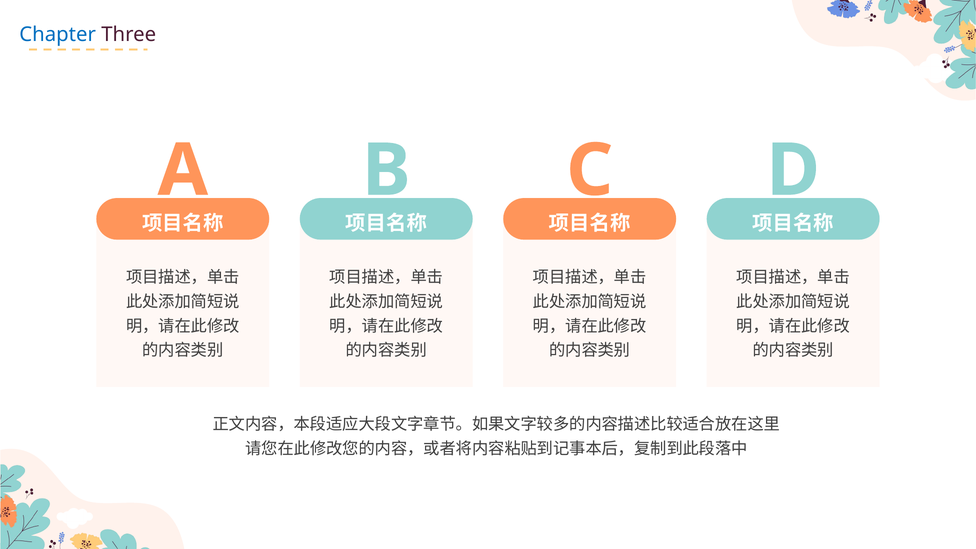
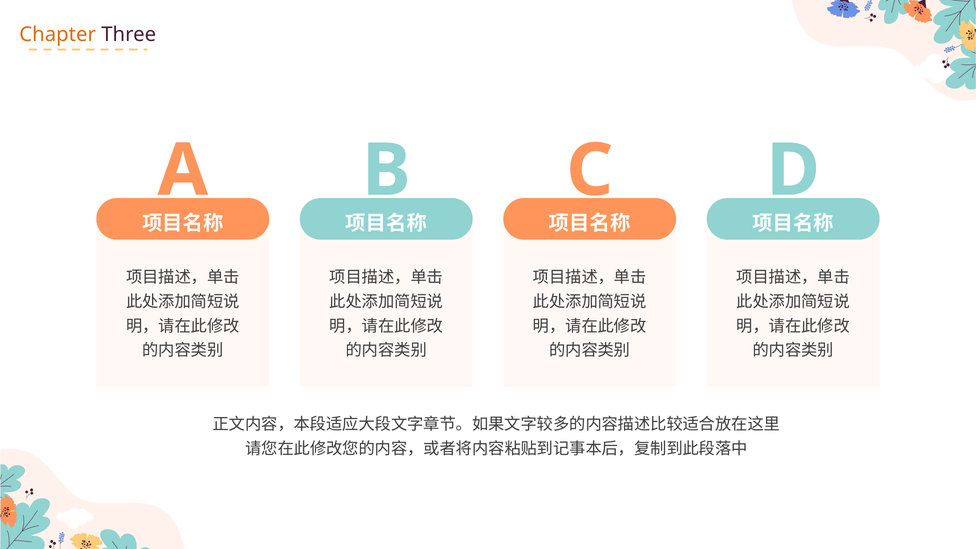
Chapter colour: blue -> orange
